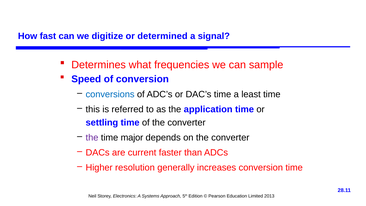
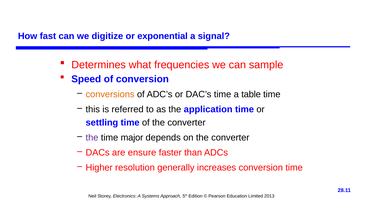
determined: determined -> exponential
conversions colour: blue -> orange
least: least -> table
current: current -> ensure
